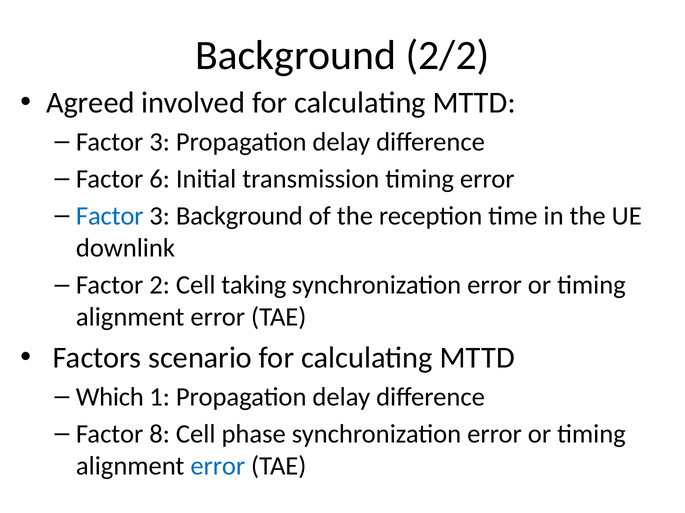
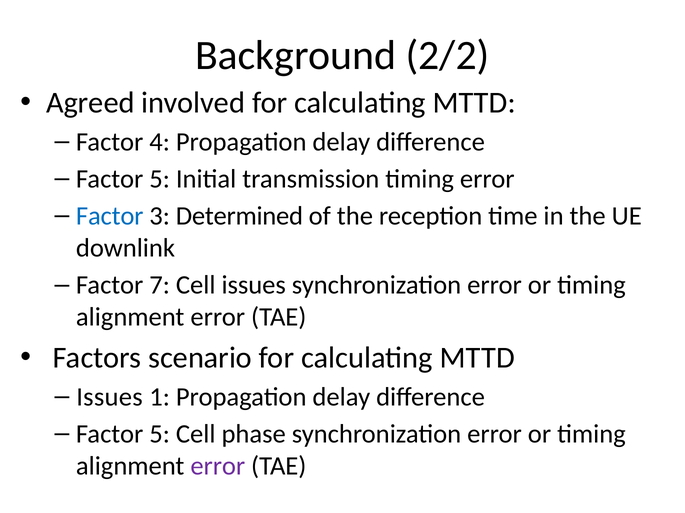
3 at (160, 142): 3 -> 4
6 at (160, 179): 6 -> 5
3 Background: Background -> Determined
2: 2 -> 7
Cell taking: taking -> issues
Which at (110, 397): Which -> Issues
8 at (160, 435): 8 -> 5
error at (218, 467) colour: blue -> purple
